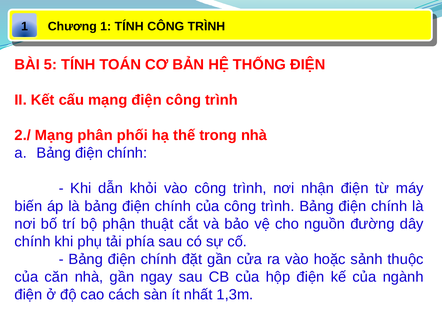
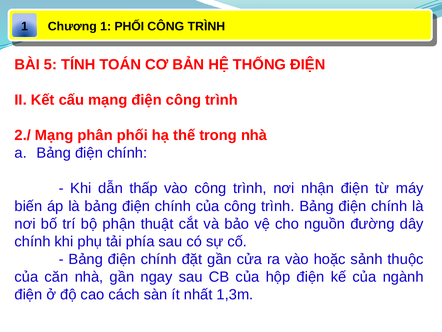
1 TÍNH: TÍNH -> PHỐI
khỏi: khỏi -> thấp
